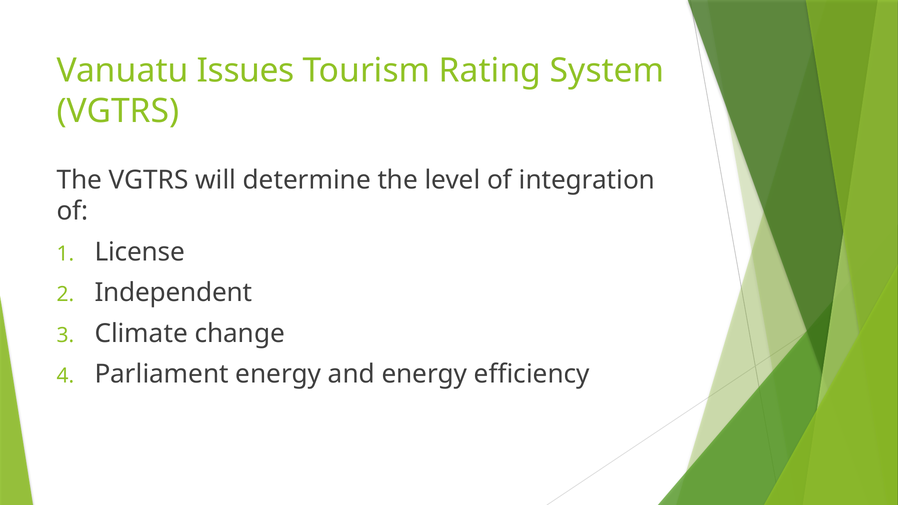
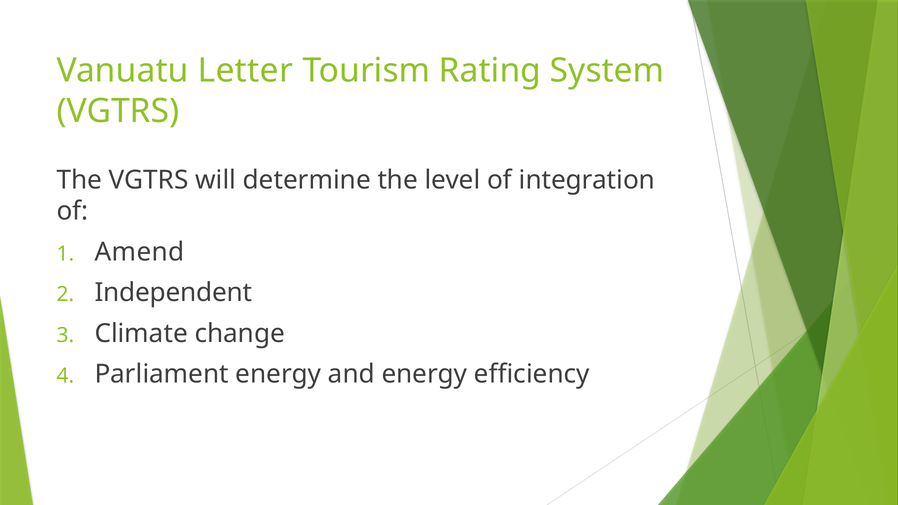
Issues: Issues -> Letter
License: License -> Amend
